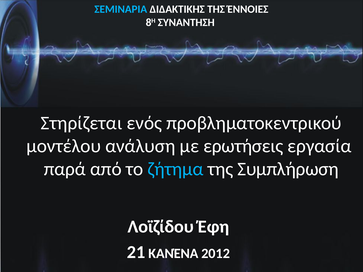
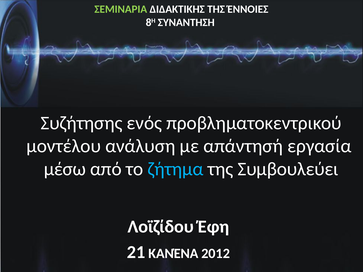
ΣΕΜΙΝΑΡΙΑ colour: light blue -> light green
Στηρίζεται: Στηρίζεται -> Συζήτησης
ερωτήσεις: ερωτήσεις -> απάντησή
παρά: παρά -> μέσω
Συμπλήρωση: Συμπλήρωση -> Συμβουλεύει
